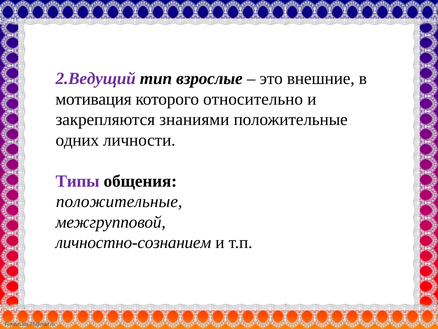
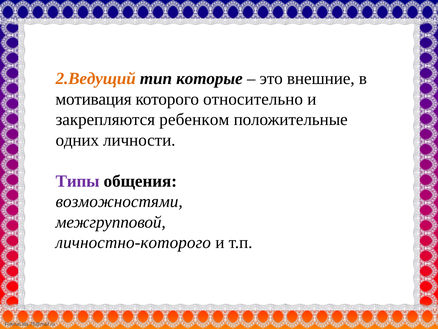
2.Ведущий colour: purple -> orange
взрослые: взрослые -> которые
знаниями: знаниями -> ребенком
положительные at (119, 201): положительные -> возможностями
личностно-сознанием: личностно-сознанием -> личностно-которого
